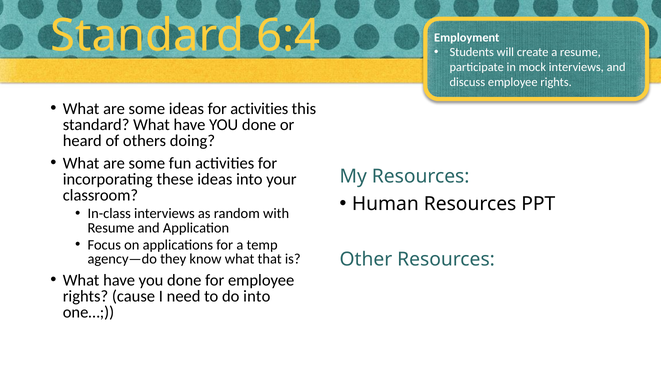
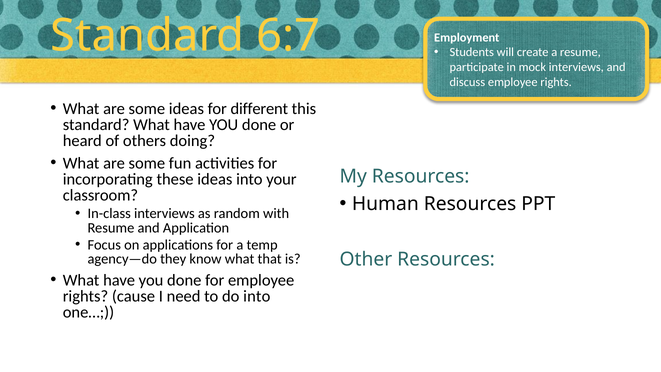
6:4: 6:4 -> 6:7
for activities: activities -> different
